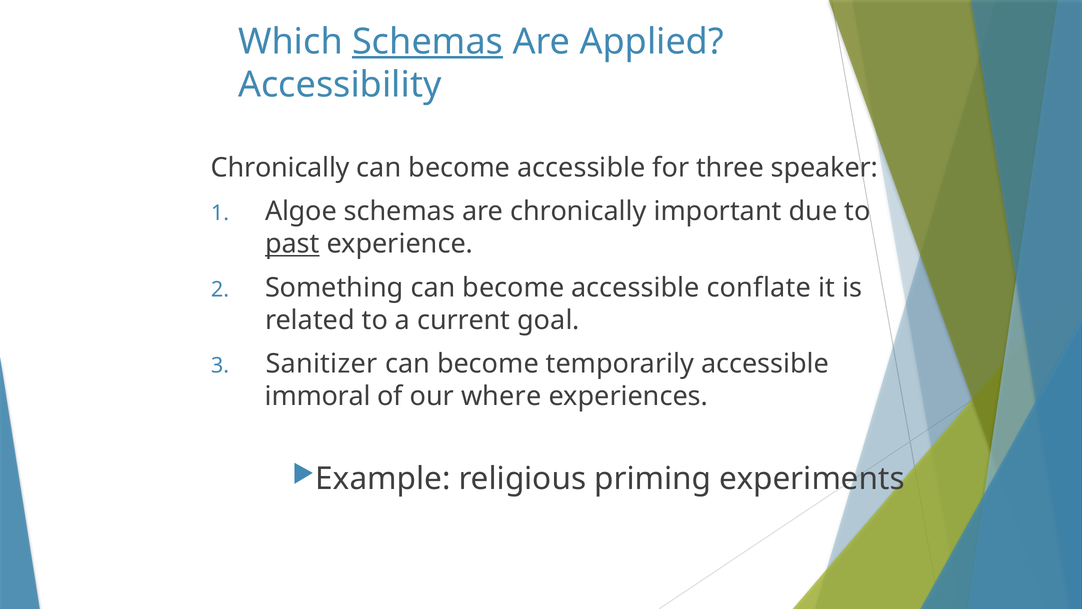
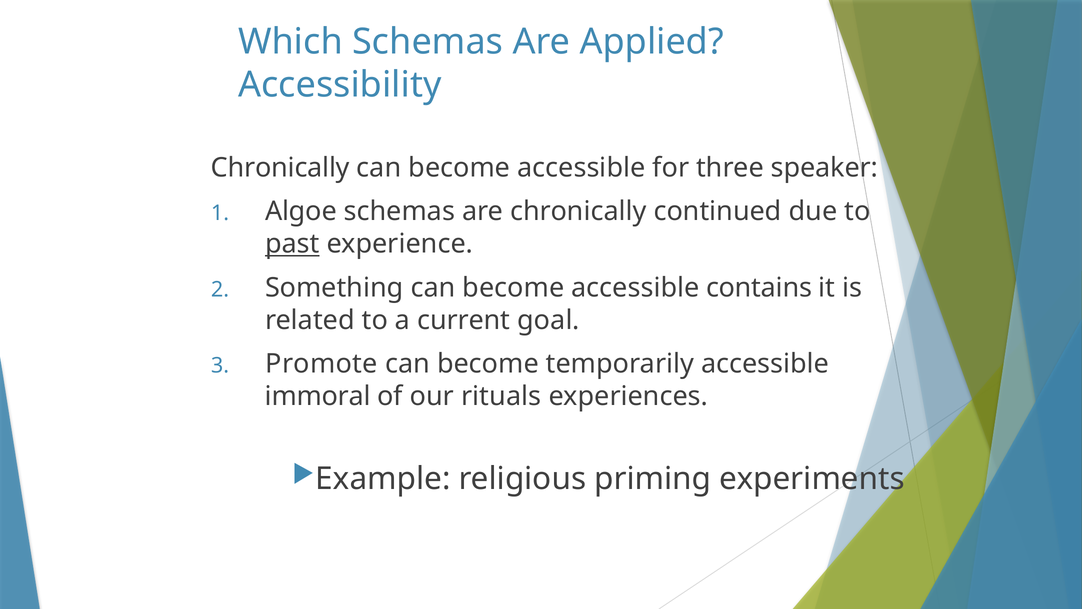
Schemas at (428, 42) underline: present -> none
important: important -> continued
conflate: conflate -> contains
Sanitizer: Sanitizer -> Promote
where: where -> rituals
